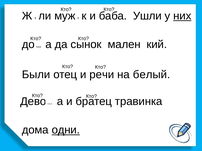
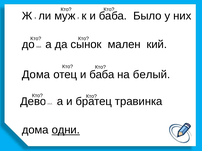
Ушли: Ушли -> Было
них underline: present -> none
Были at (36, 75): Были -> Дома
отец и речи: речи -> баба
